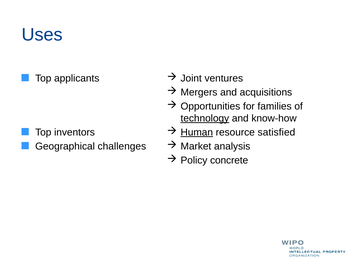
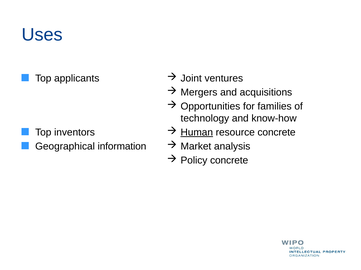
technology underline: present -> none
resource satisfied: satisfied -> concrete
challenges: challenges -> information
